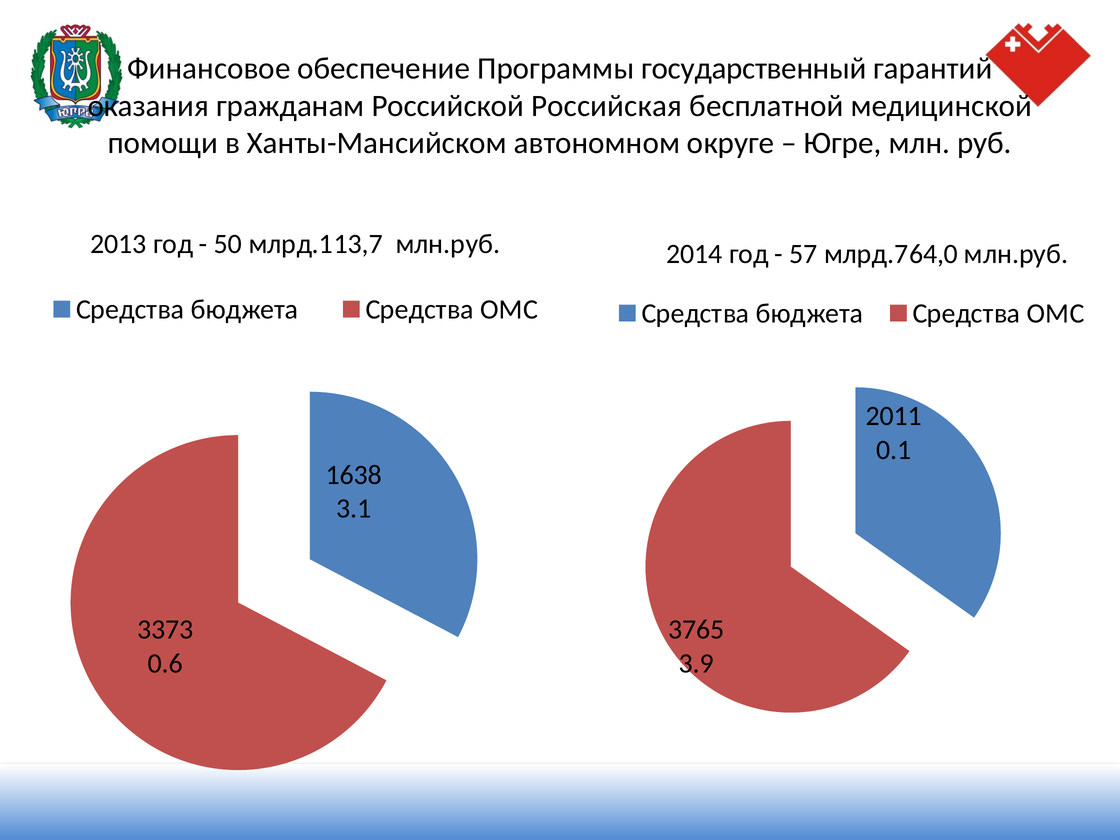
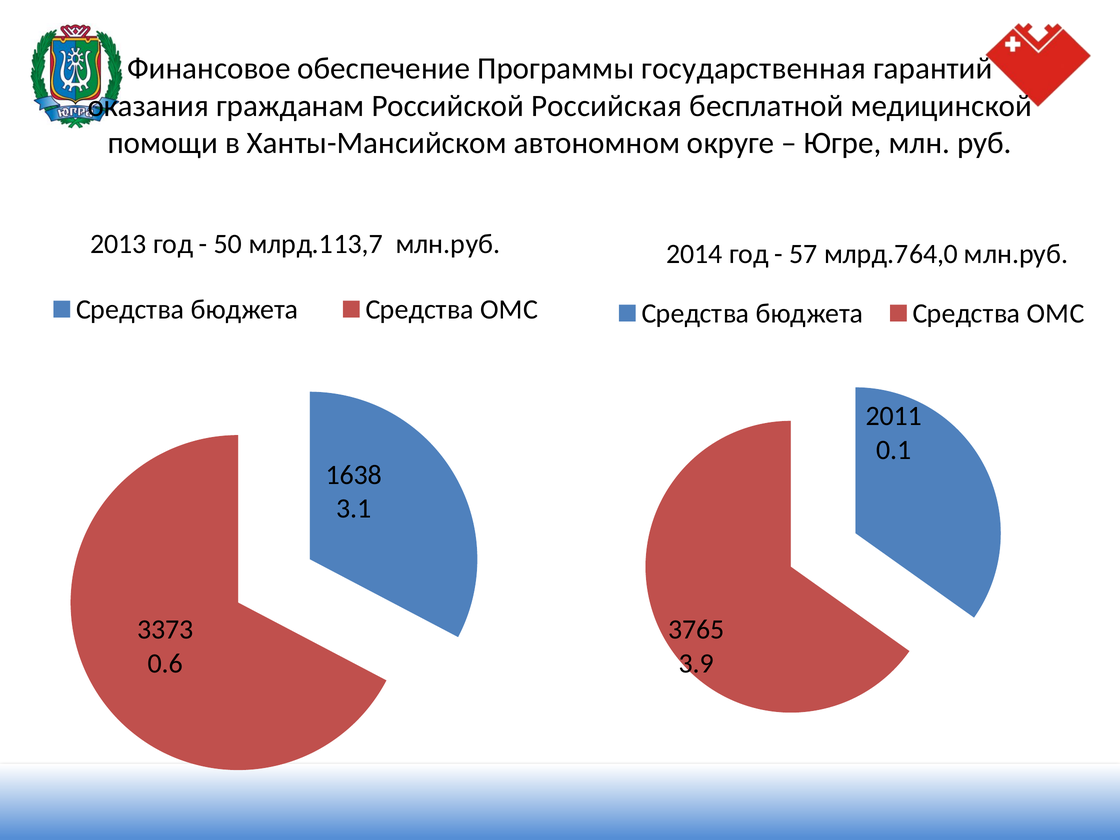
государственный: государственный -> государственная
